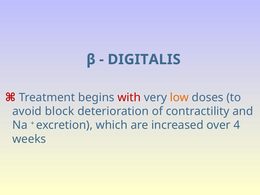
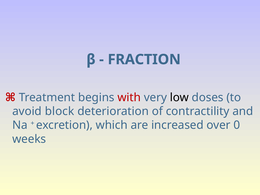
DIGITALIS: DIGITALIS -> FRACTION
low colour: orange -> black
4: 4 -> 0
